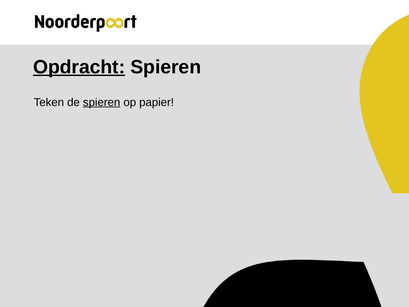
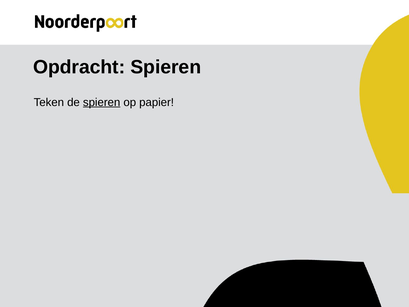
Opdracht underline: present -> none
